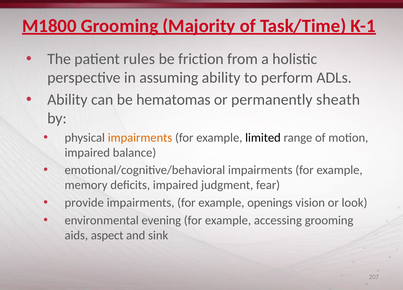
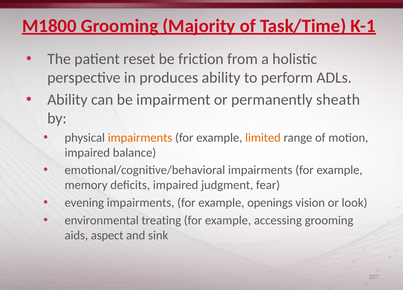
rules: rules -> reset
assuming: assuming -> produces
hematomas: hematomas -> impairment
limited colour: black -> orange
provide: provide -> evening
evening: evening -> treating
